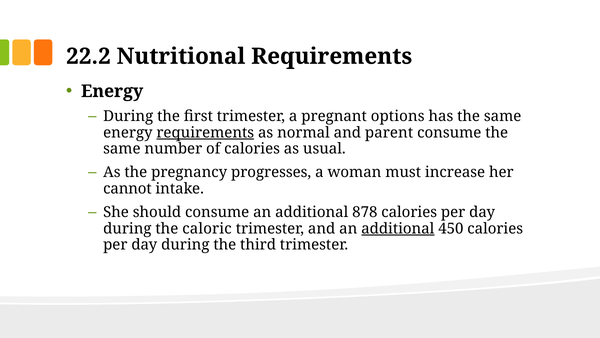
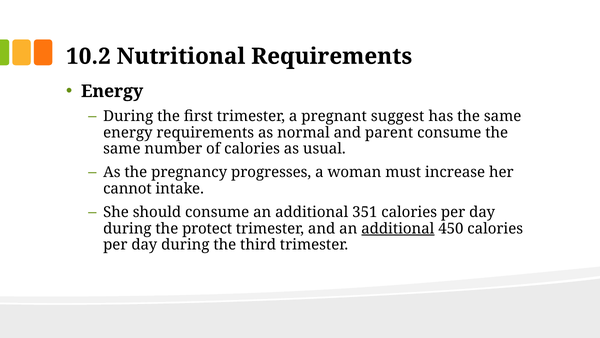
22.2: 22.2 -> 10.2
options: options -> suggest
requirements at (205, 132) underline: present -> none
878: 878 -> 351
caloric: caloric -> protect
